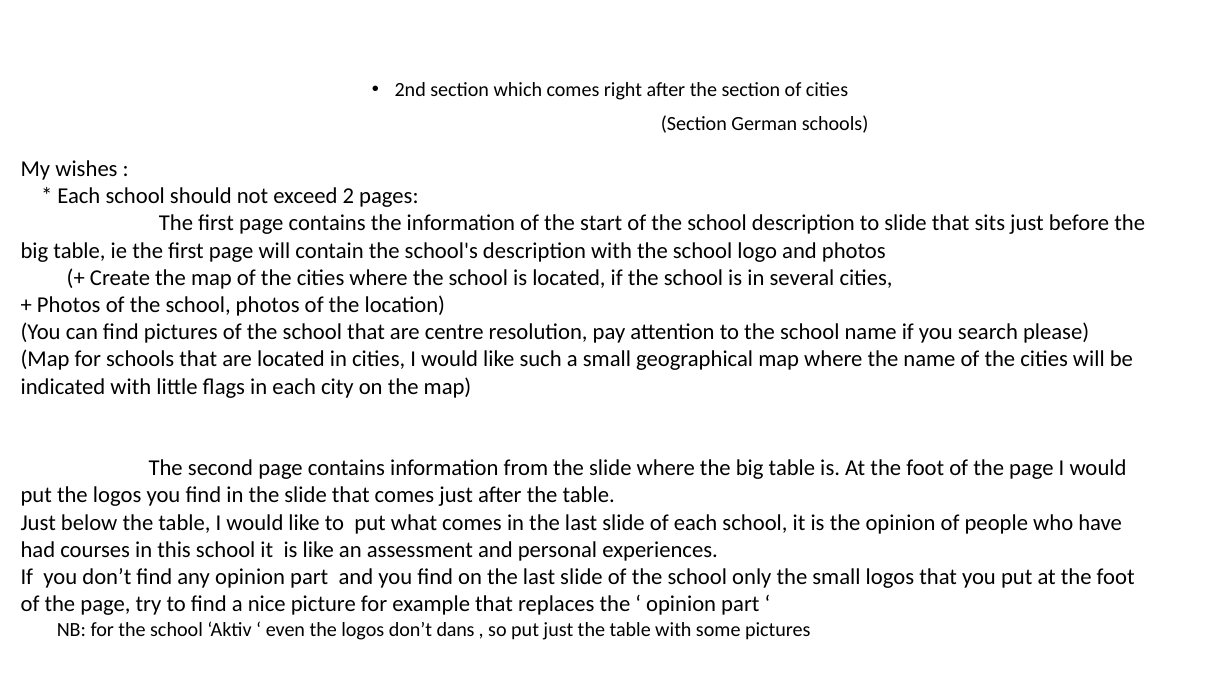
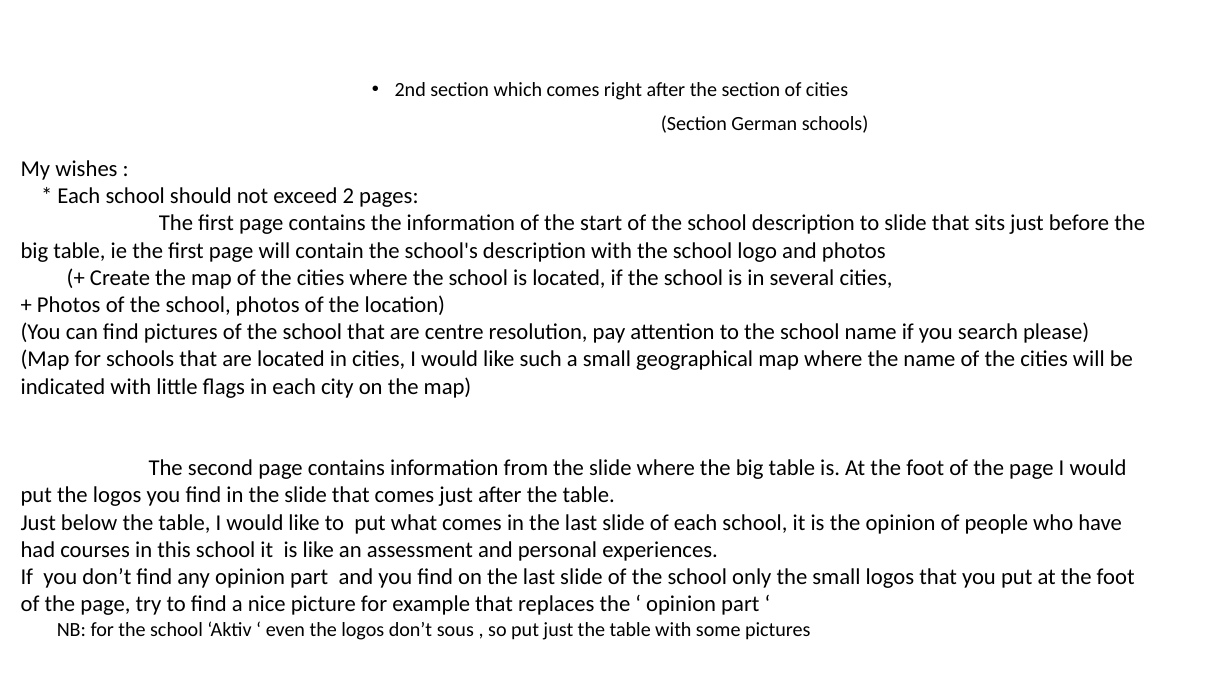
dans: dans -> sous
